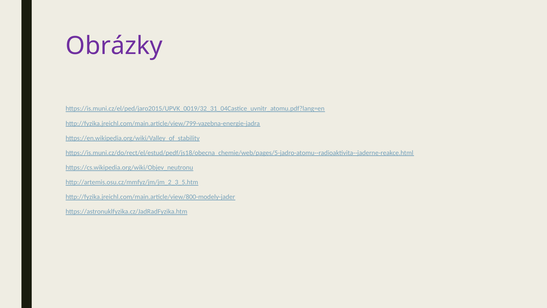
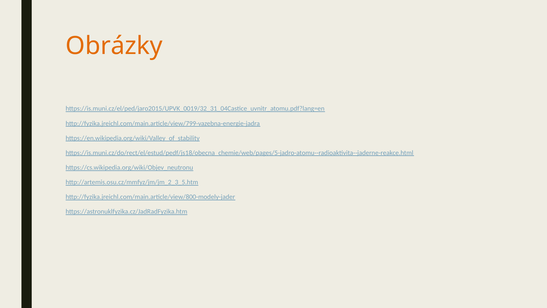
Obrázky colour: purple -> orange
